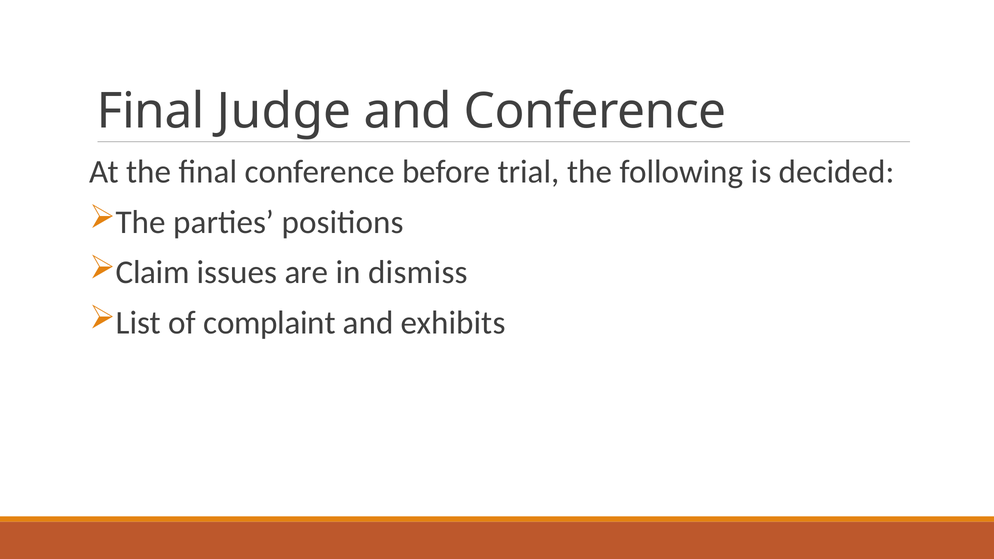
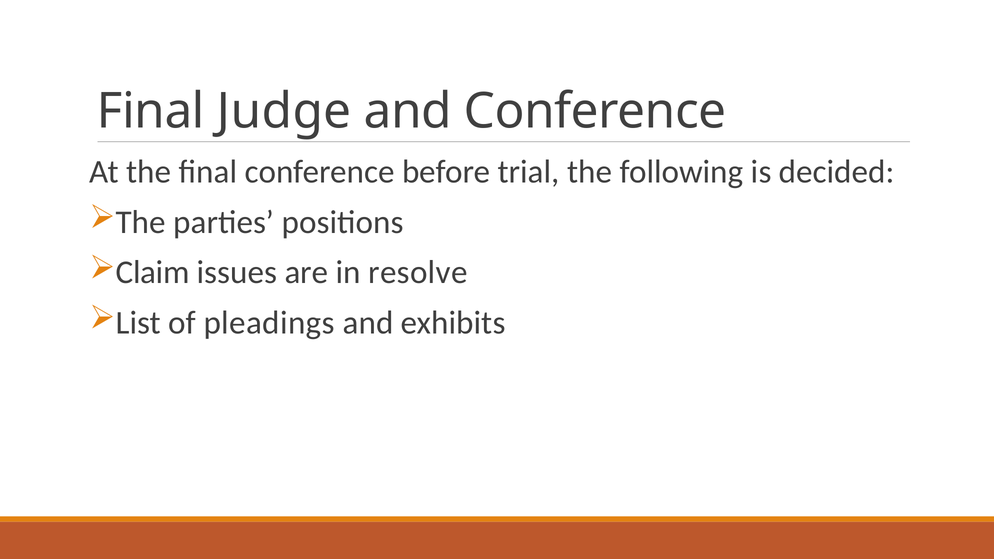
dismiss: dismiss -> resolve
complaint: complaint -> pleadings
